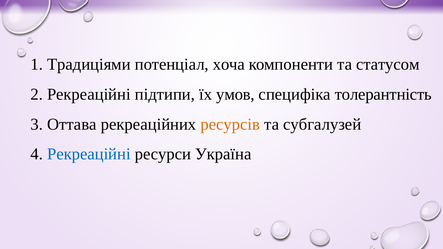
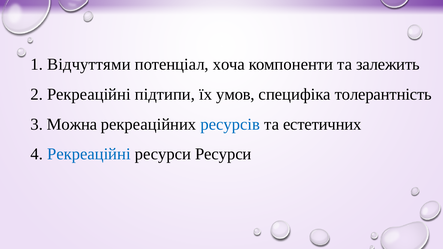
Традиціями: Традиціями -> Відчуттями
статусом: статусом -> залежить
Оттава: Оттава -> Можна
ресурсів colour: orange -> blue
субгалузей: субгалузей -> естетичних
ресурси Україна: Україна -> Ресурси
